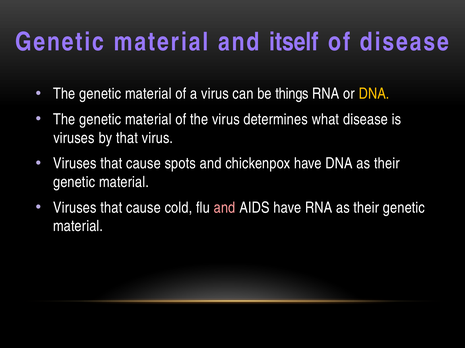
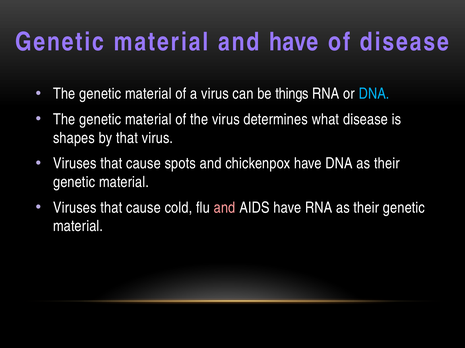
and itself: itself -> have
DNA at (374, 94) colour: yellow -> light blue
viruses at (74, 138): viruses -> shapes
